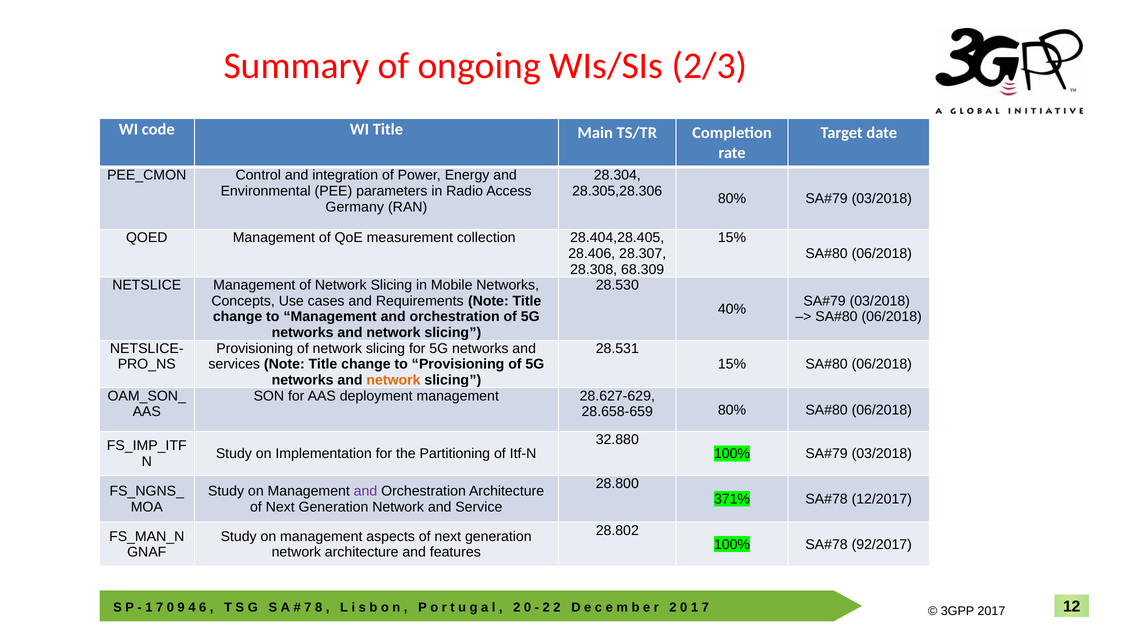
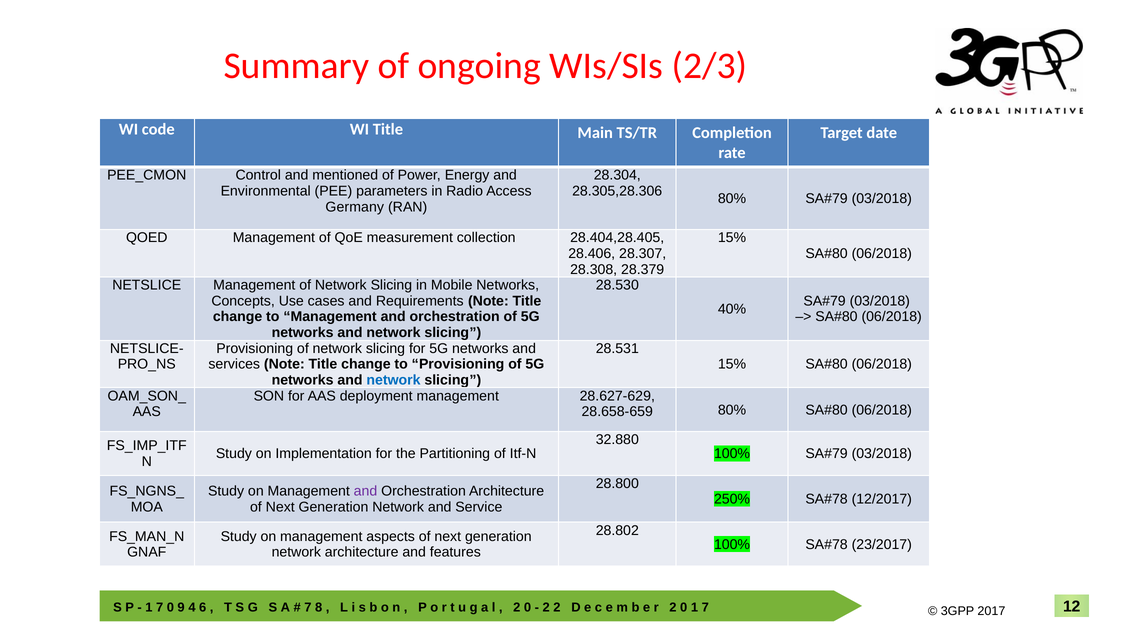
integration: integration -> mentioned
68.309: 68.309 -> 28.379
network at (394, 380) colour: orange -> blue
371%: 371% -> 250%
92/2017: 92/2017 -> 23/2017
